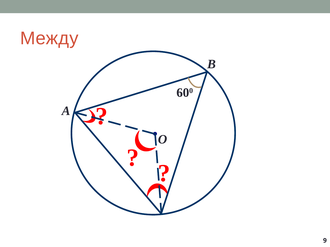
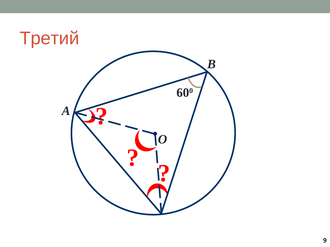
Между: Между -> Третий
